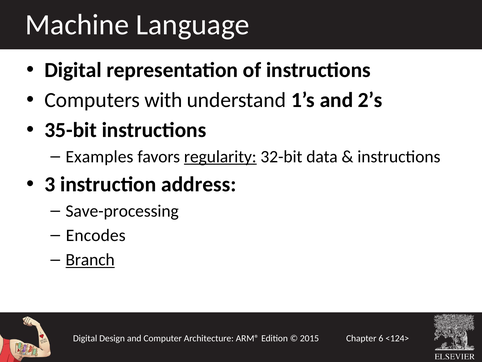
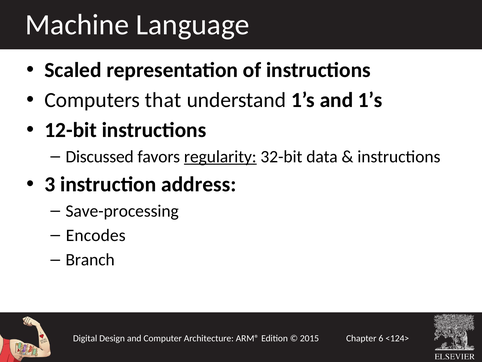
Digital at (73, 70): Digital -> Scaled
with: with -> that
and 2’s: 2’s -> 1’s
35-bit: 35-bit -> 12-bit
Examples: Examples -> Discussed
Branch underline: present -> none
